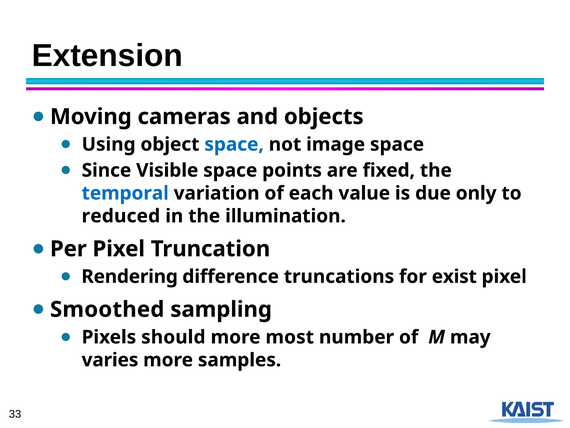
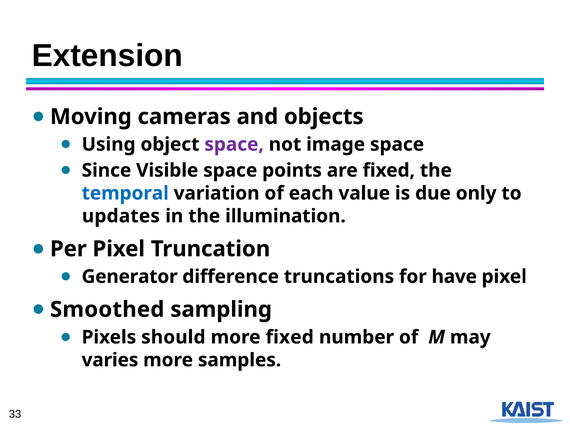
space at (234, 144) colour: blue -> purple
reduced: reduced -> updates
Rendering: Rendering -> Generator
exist: exist -> have
more most: most -> fixed
